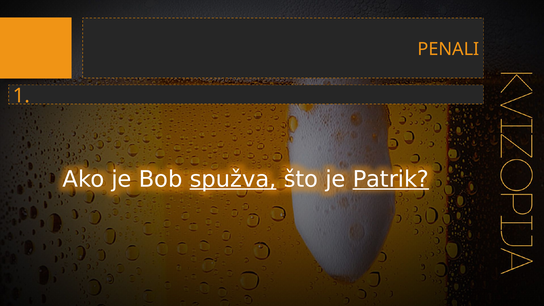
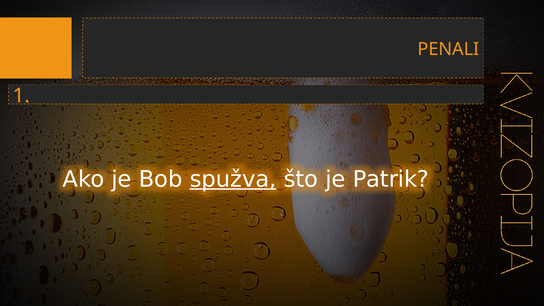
Patrik underline: present -> none
